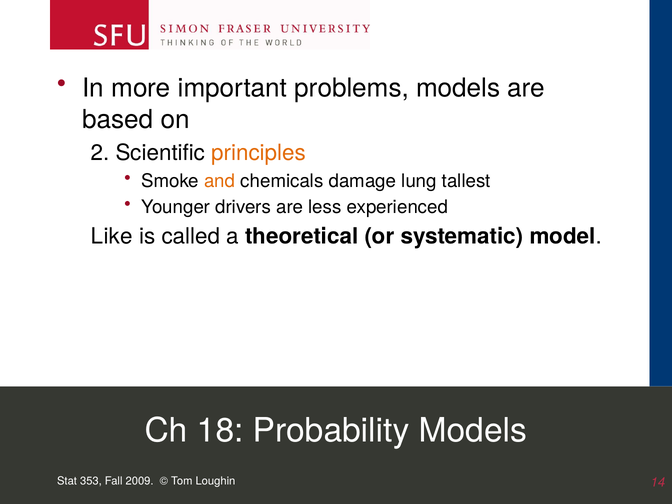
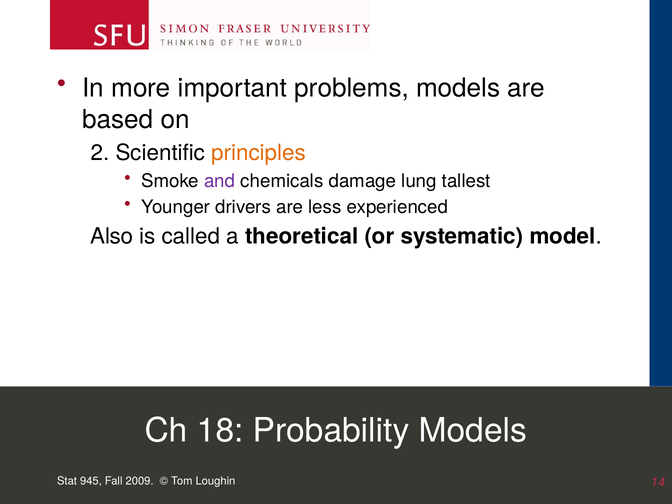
and colour: orange -> purple
Like: Like -> Also
353: 353 -> 945
